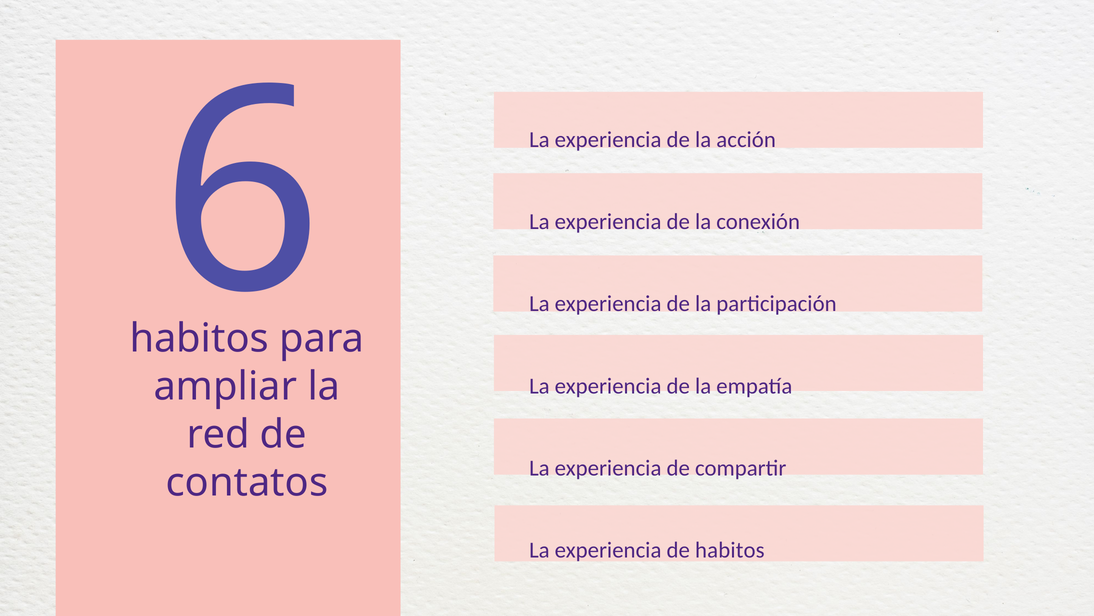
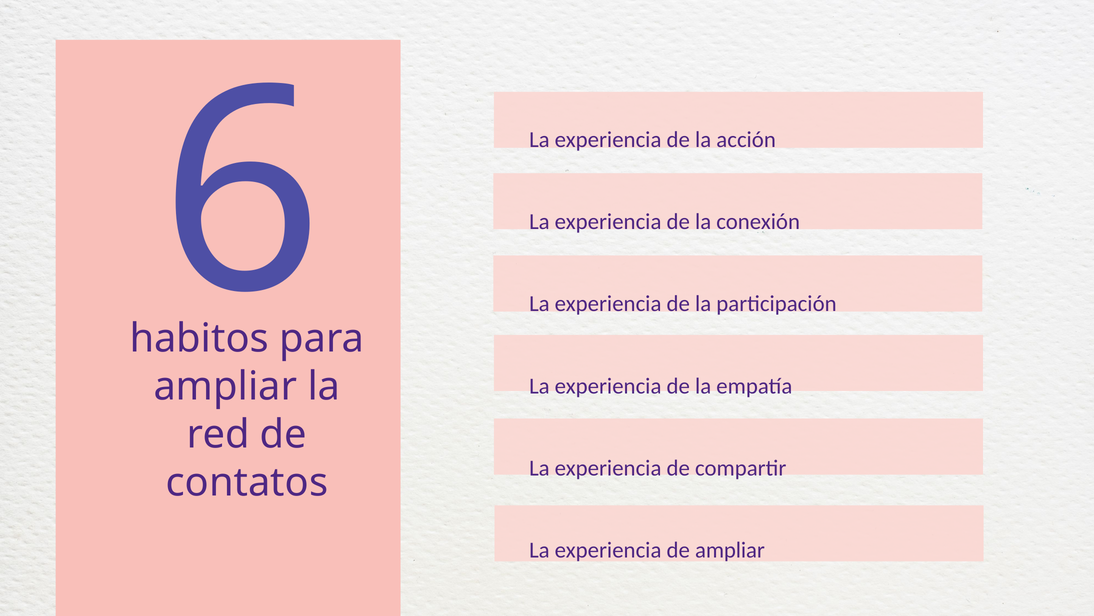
de habitos: habitos -> ampliar
